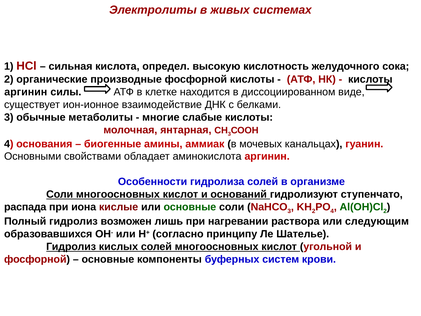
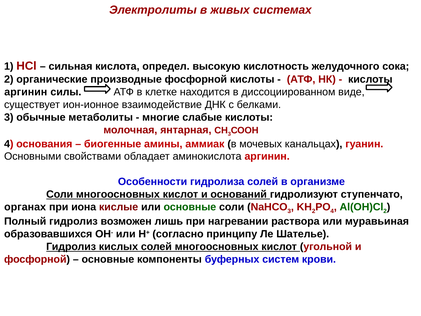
распада: распада -> органах
следующим: следующим -> муравьиная
